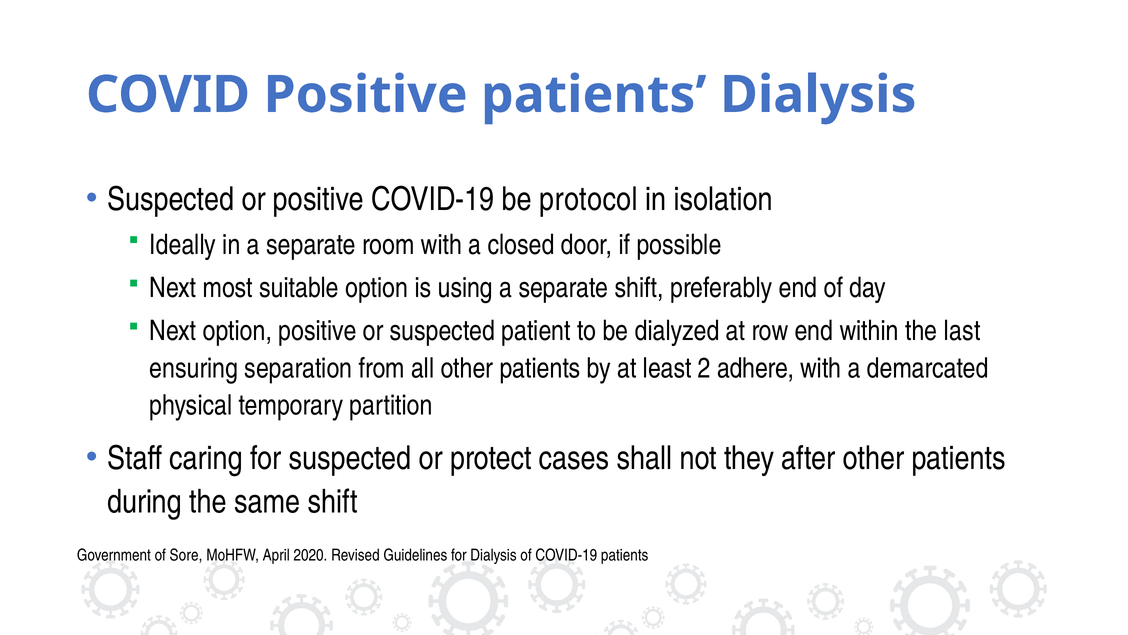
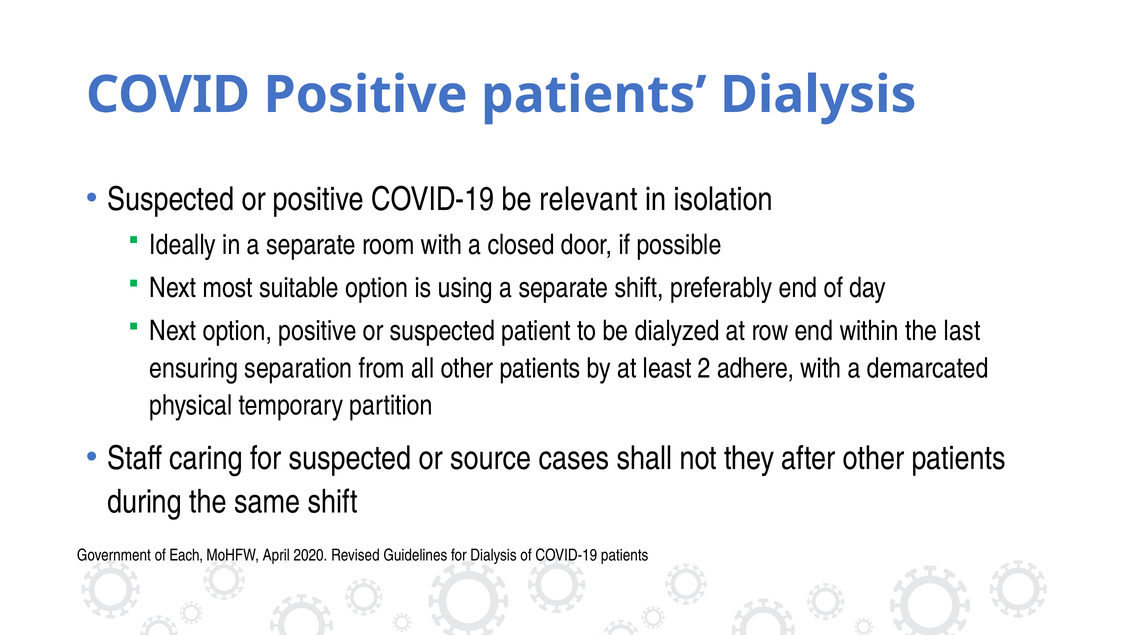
protocol: protocol -> relevant
protect: protect -> source
Sore: Sore -> Each
